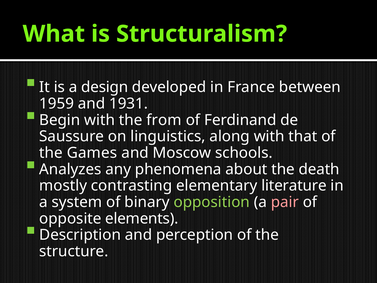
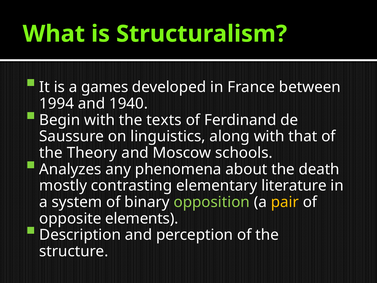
design: design -> games
1959: 1959 -> 1994
1931: 1931 -> 1940
from: from -> texts
Games: Games -> Theory
pair colour: pink -> yellow
